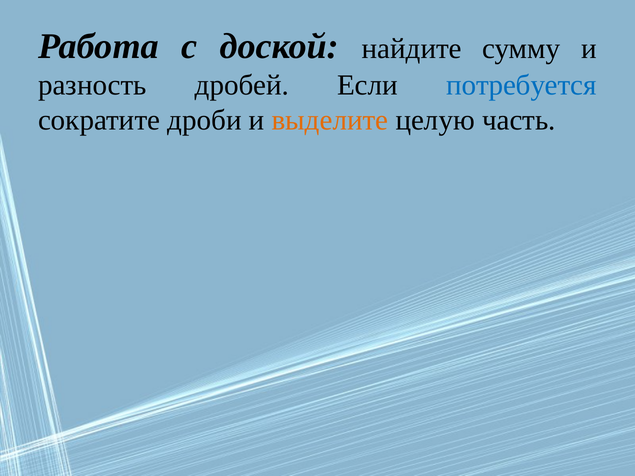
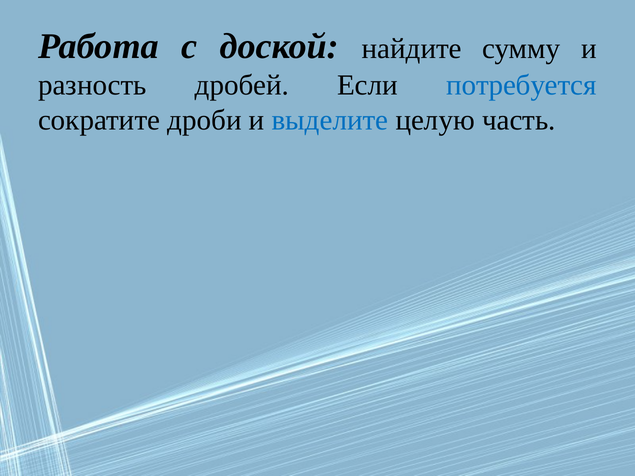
выделите colour: orange -> blue
